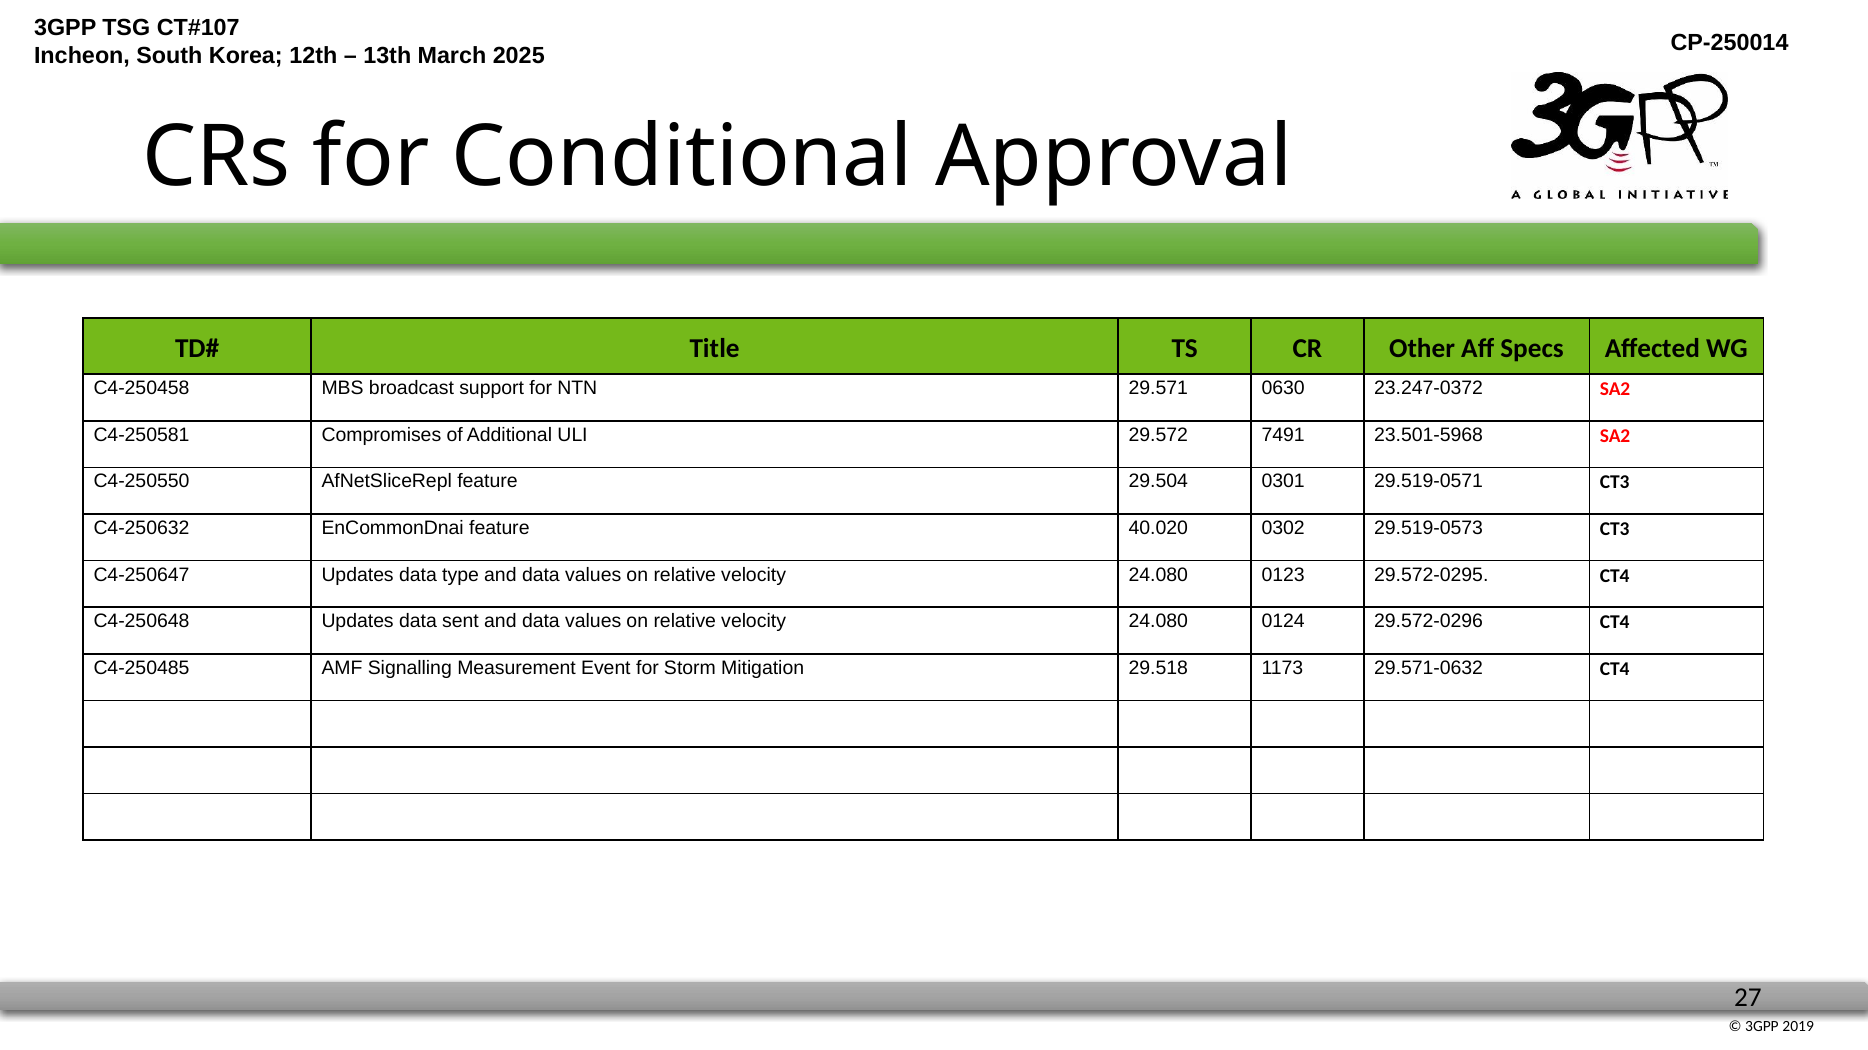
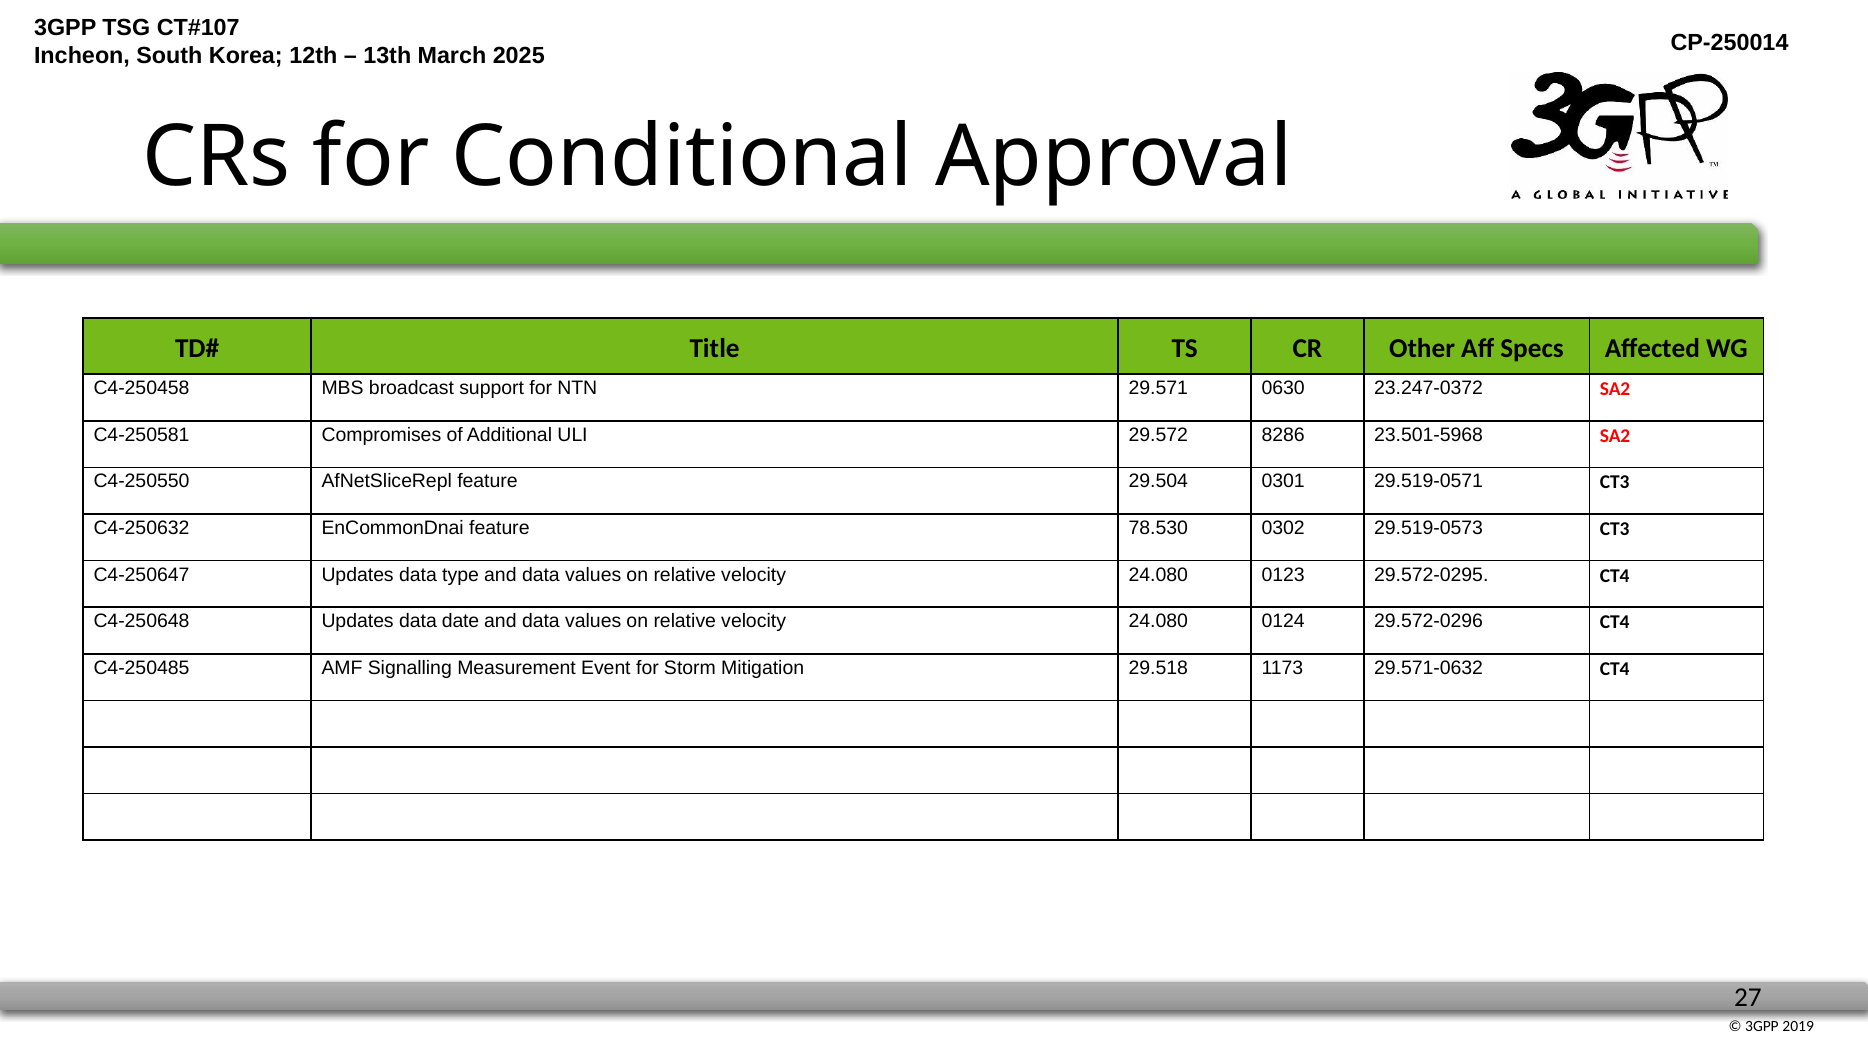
7491: 7491 -> 8286
40.020: 40.020 -> 78.530
sent: sent -> date
